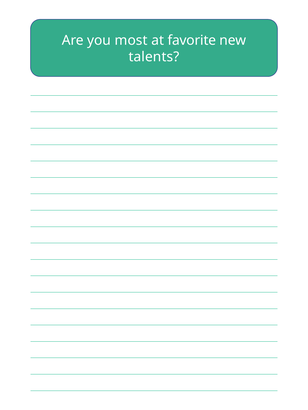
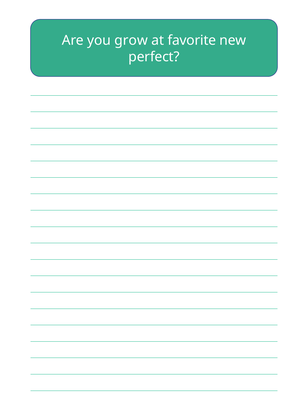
most: most -> grow
talents: talents -> perfect
